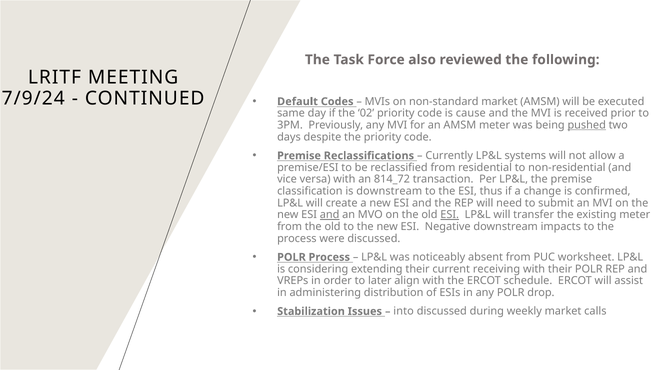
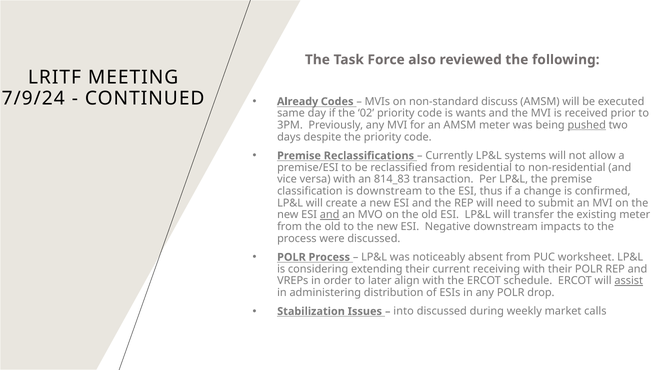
Default: Default -> Already
non-standard market: market -> discuss
cause: cause -> wants
814_72: 814_72 -> 814_83
ESI at (450, 215) underline: present -> none
assist underline: none -> present
